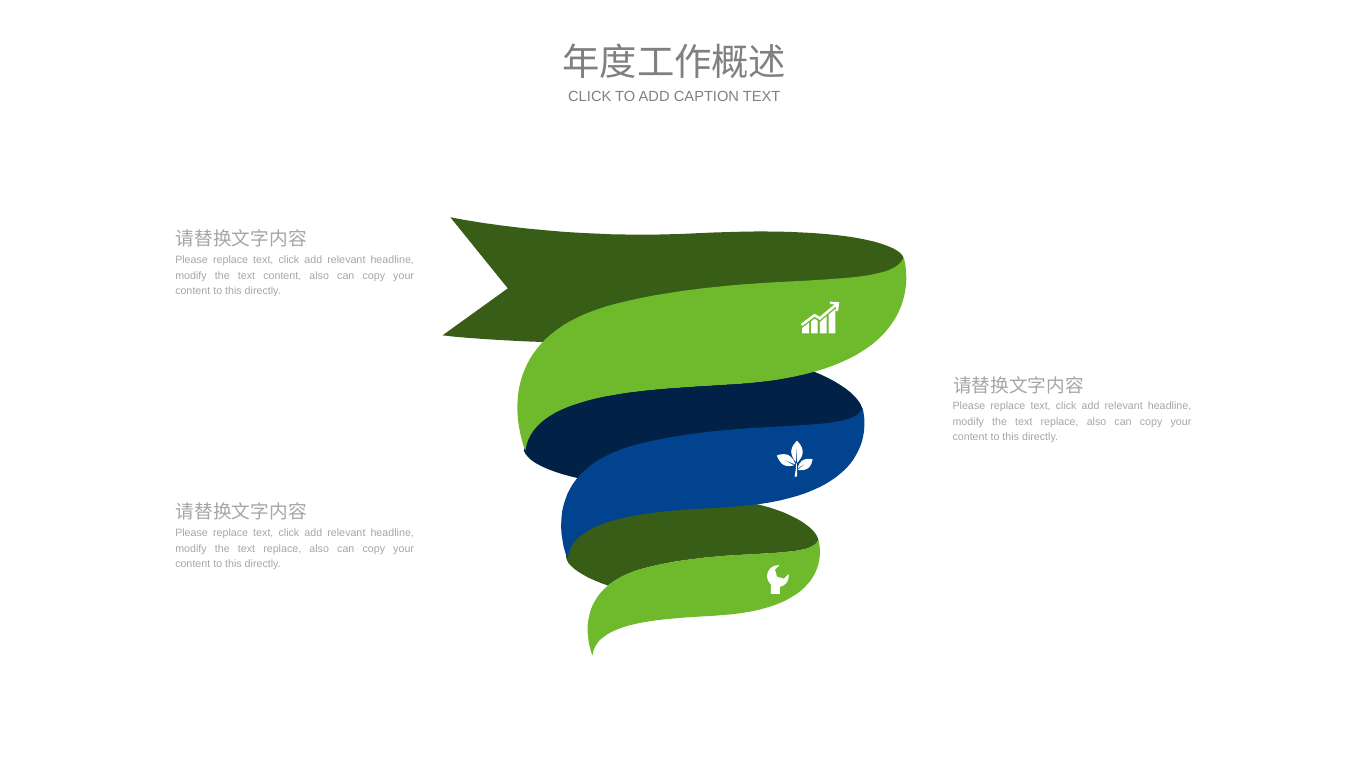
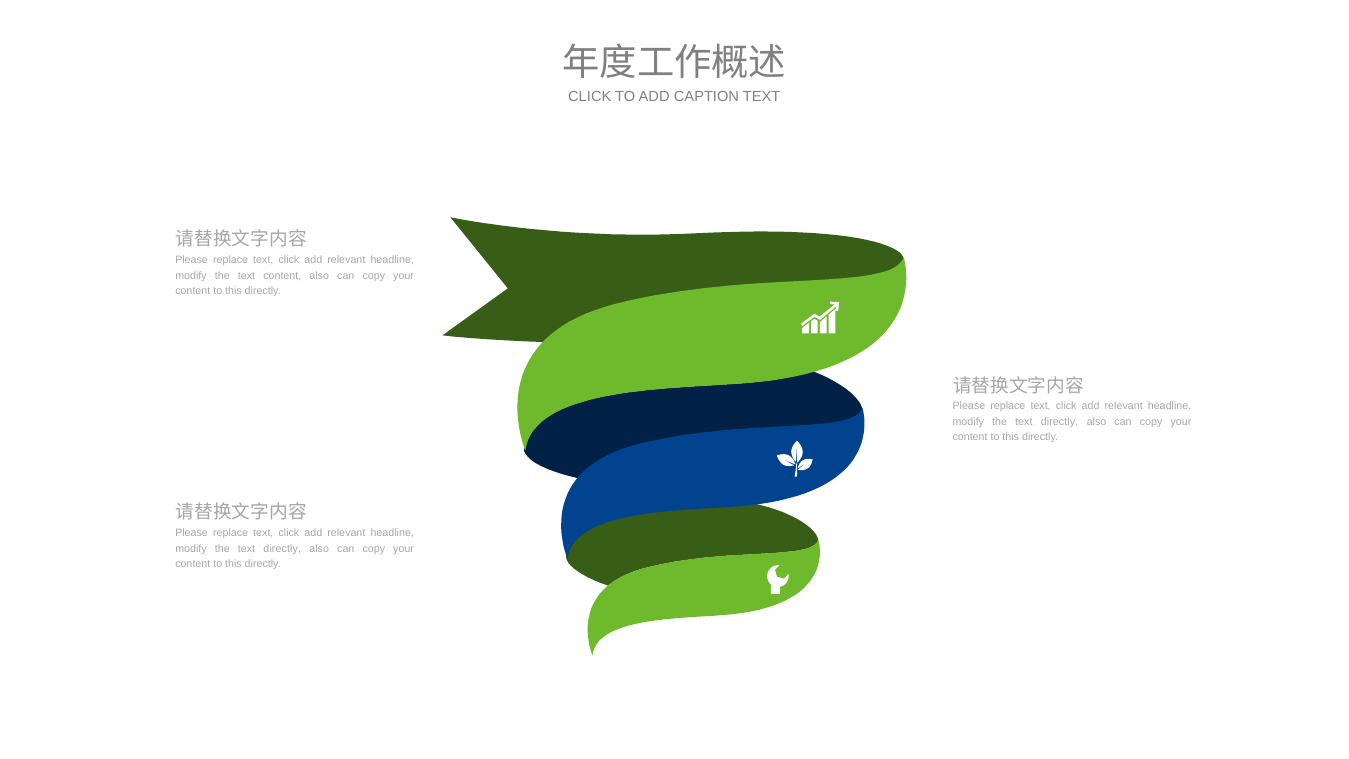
replace at (1060, 422): replace -> directly
replace at (282, 549): replace -> directly
